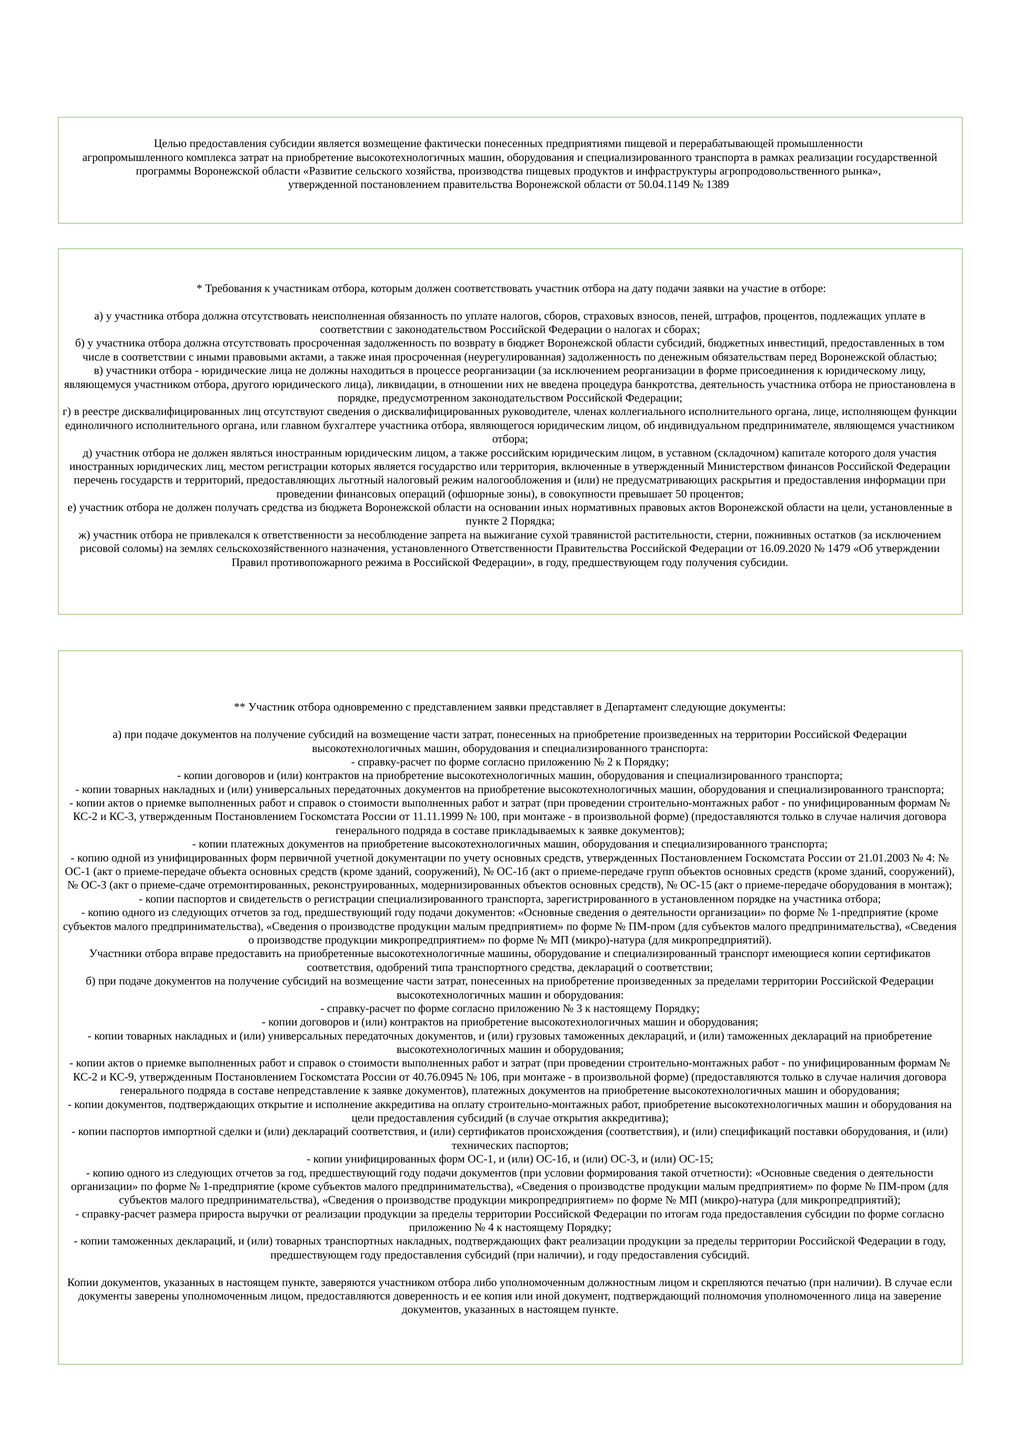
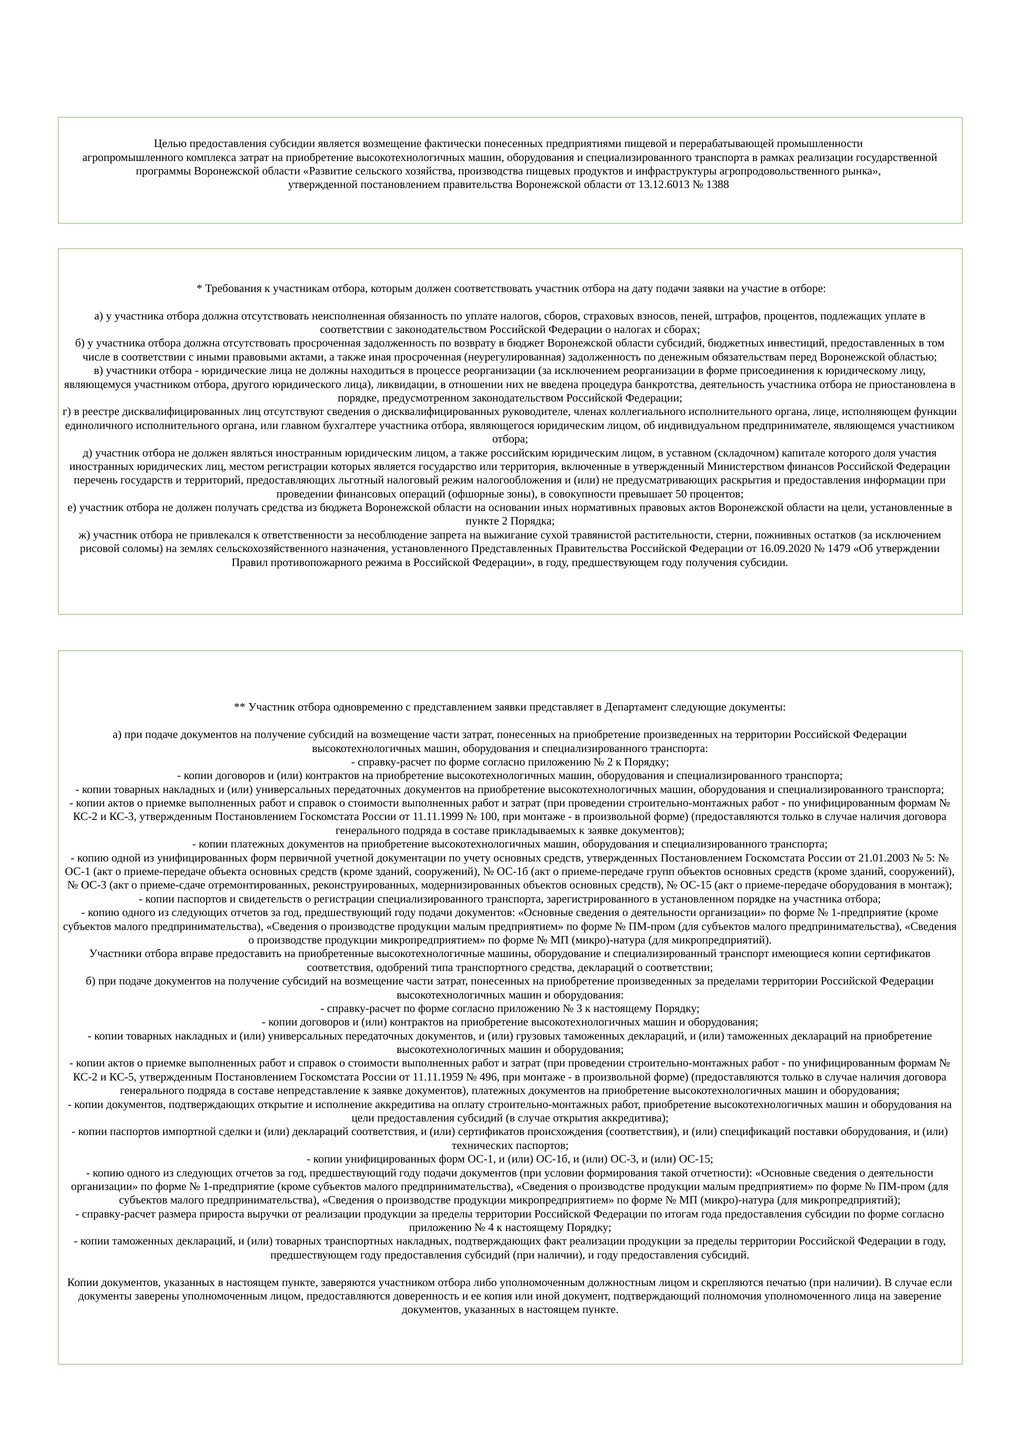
50.04.1149: 50.04.1149 -> 13.12.6013
1389: 1389 -> 1388
установленного Ответственности: Ответственности -> Представленных
4 at (931, 858): 4 -> 5
КС-9: КС-9 -> КС-5
40.76.0945: 40.76.0945 -> 11.11.1959
106: 106 -> 496
